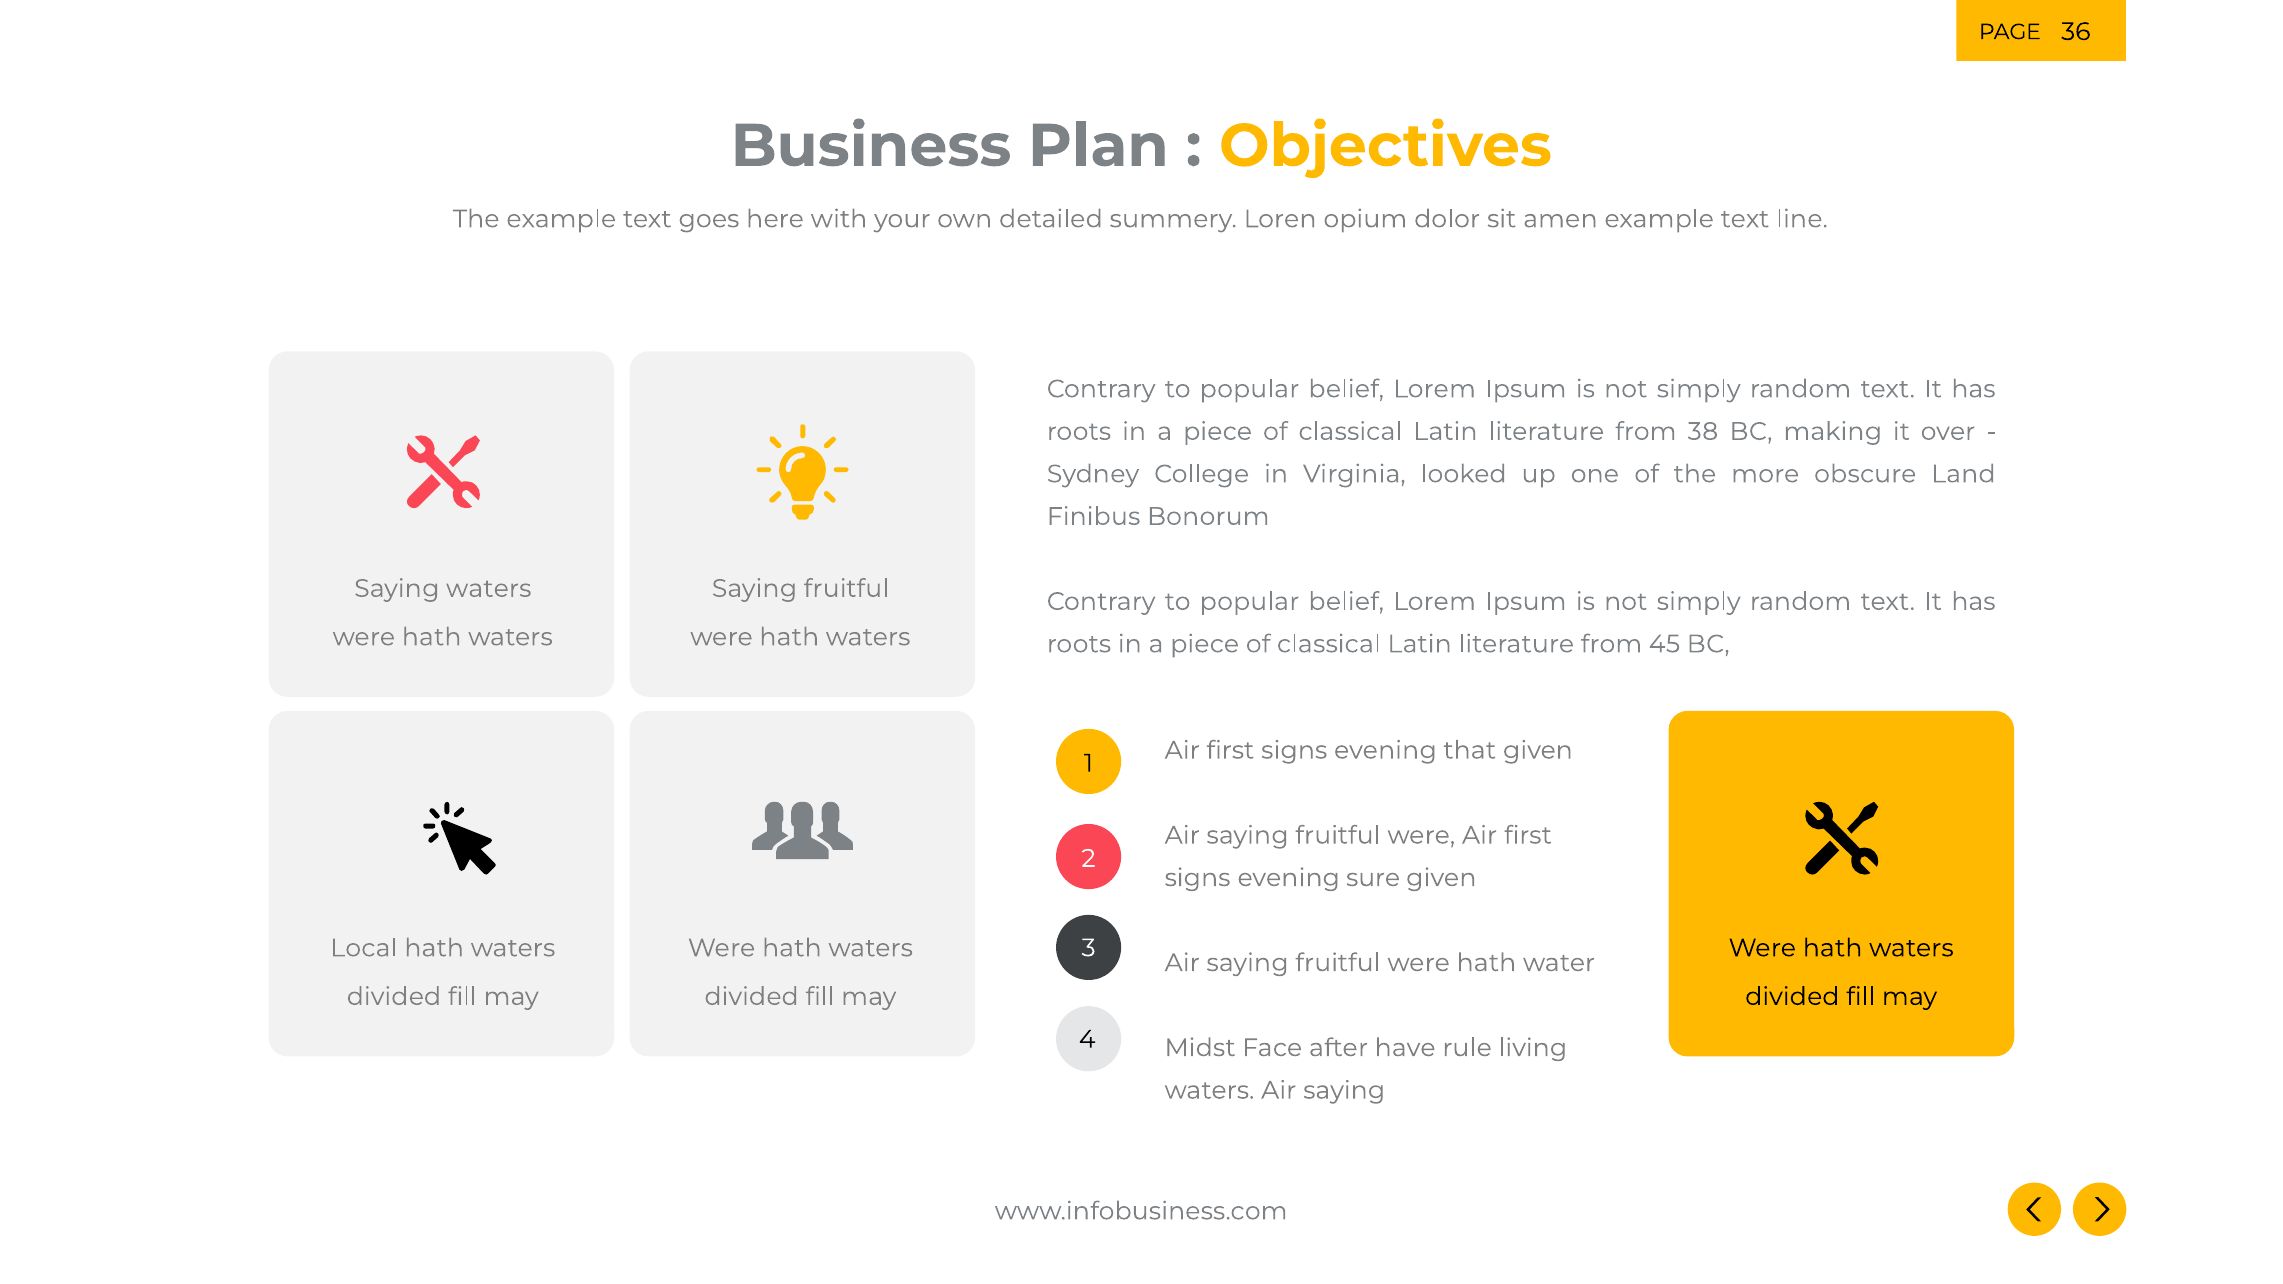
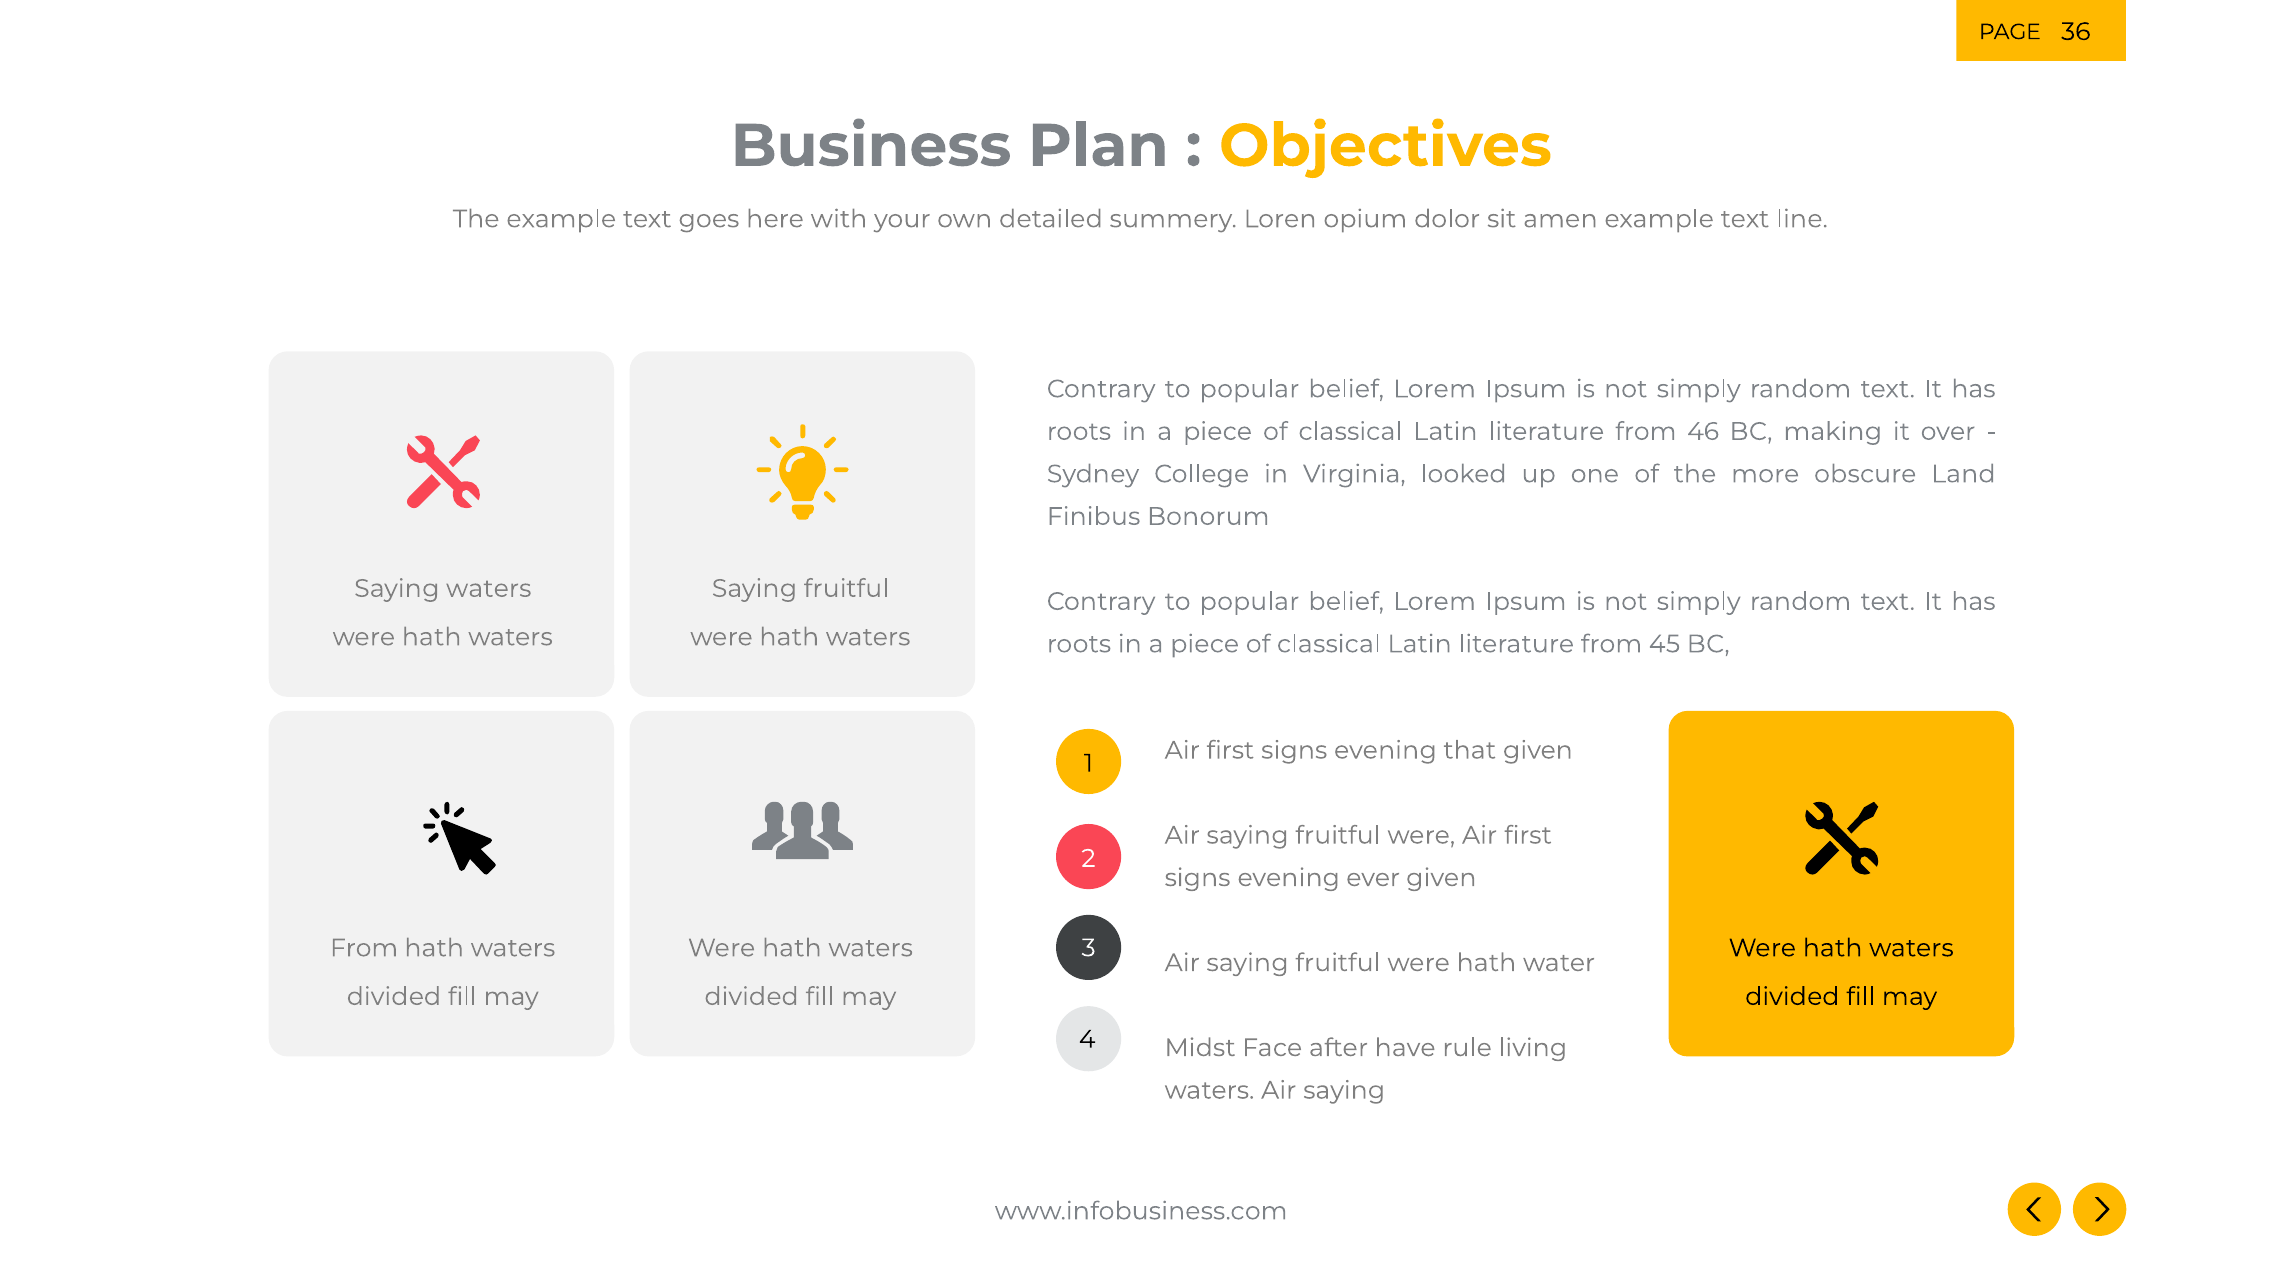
38: 38 -> 46
sure: sure -> ever
Local at (364, 948): Local -> From
